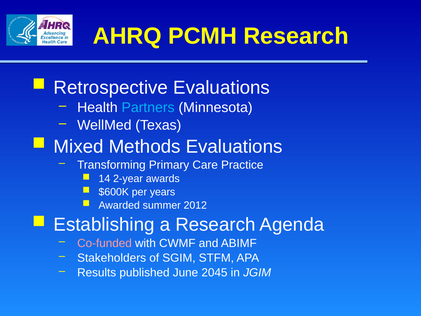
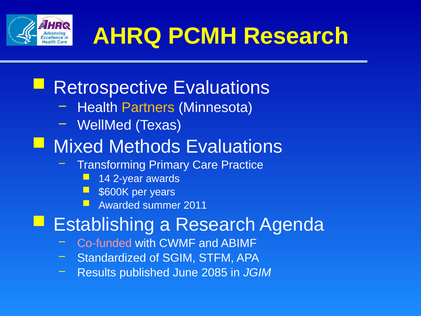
Partners colour: light blue -> yellow
2012: 2012 -> 2011
Stakeholders: Stakeholders -> Standardized
2045: 2045 -> 2085
